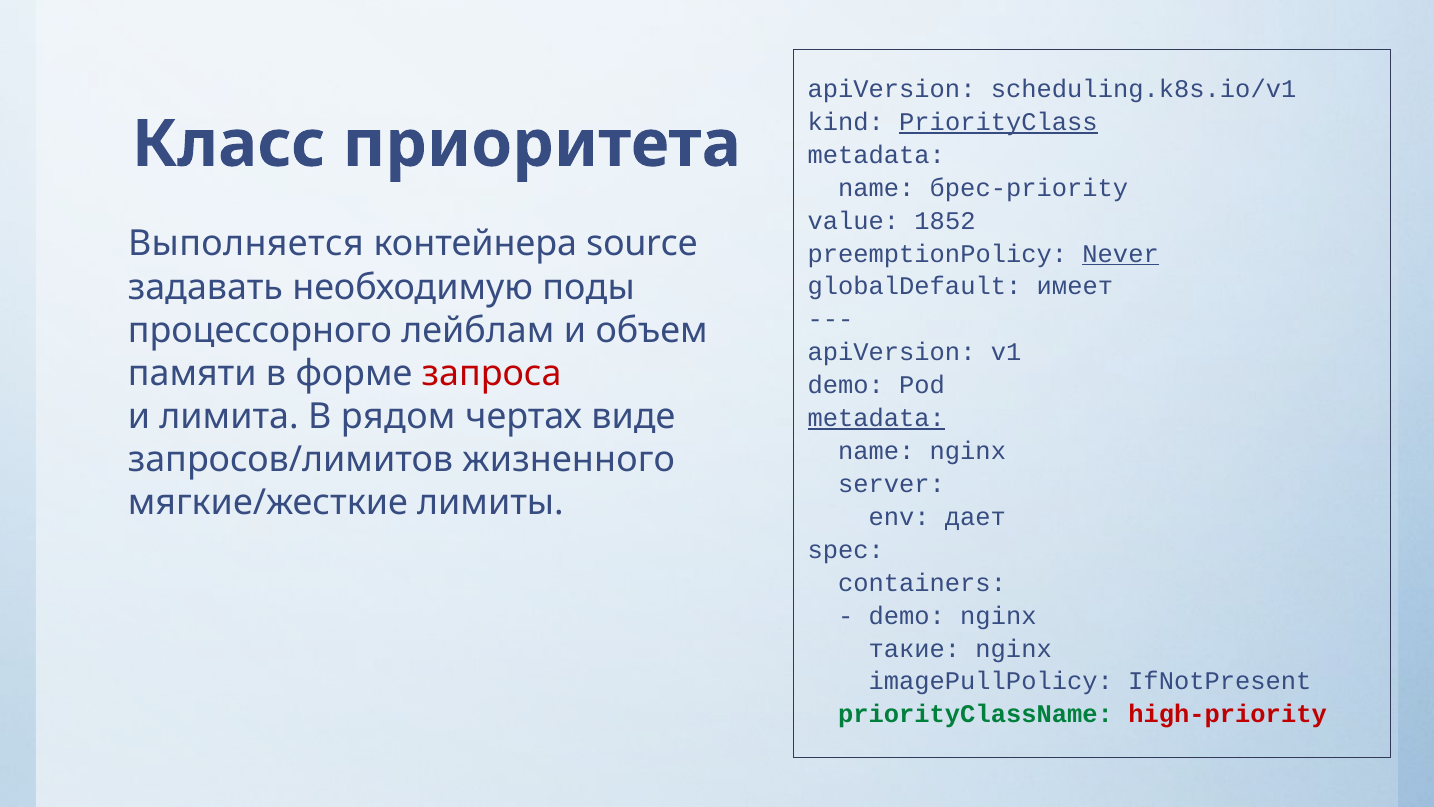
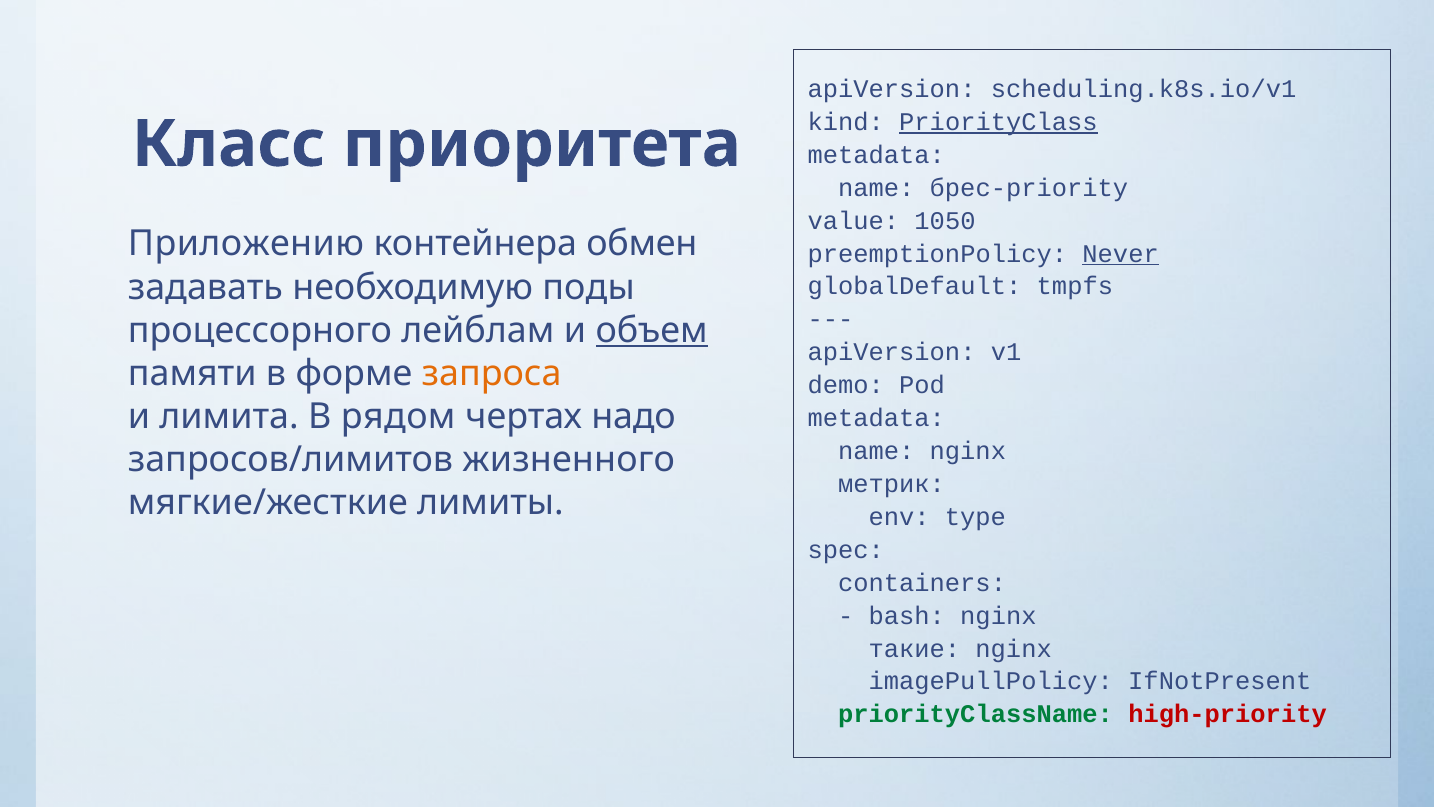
1852: 1852 -> 1050
Выполняется: Выполняется -> Приложению
source: source -> обмен
имеет: имеет -> tmpfs
объем underline: none -> present
запроса colour: red -> orange
виде: виде -> надо
metadata at (876, 418) underline: present -> none
server: server -> метрик
дает: дает -> type
demo at (907, 616): demo -> bash
